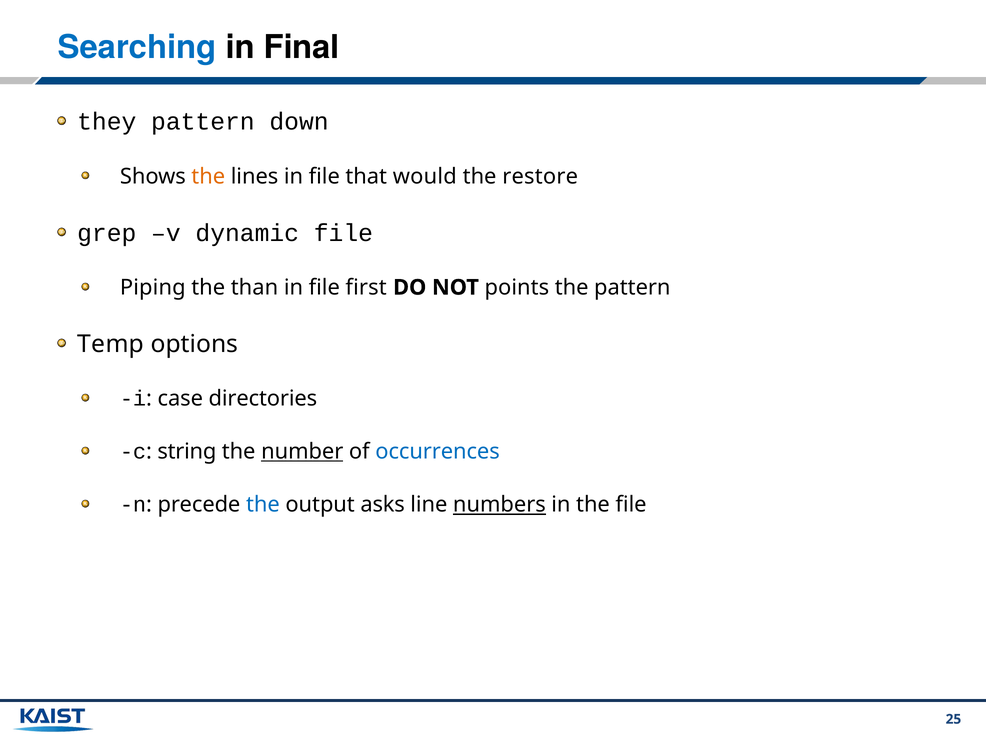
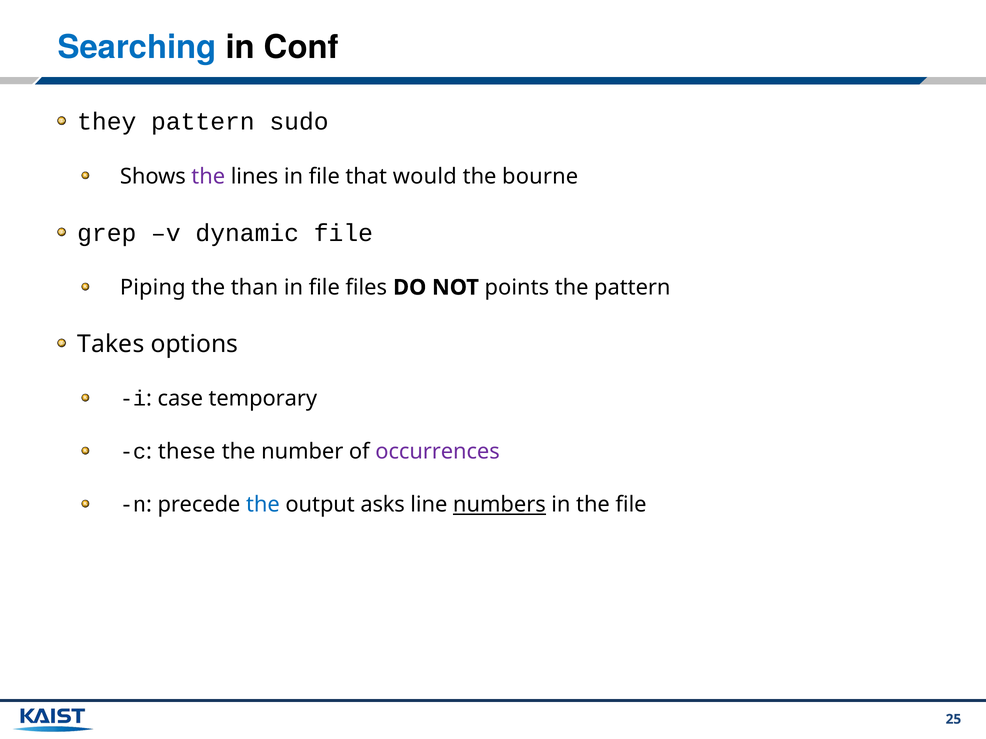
Final: Final -> Conf
down: down -> sudo
the at (208, 176) colour: orange -> purple
restore: restore -> bourne
first: first -> files
Temp: Temp -> Takes
directories: directories -> temporary
string: string -> these
number underline: present -> none
occurrences colour: blue -> purple
